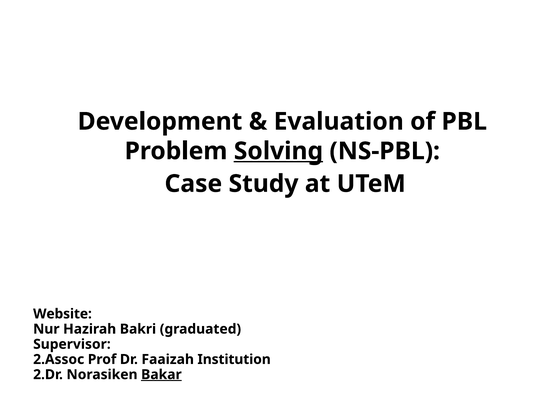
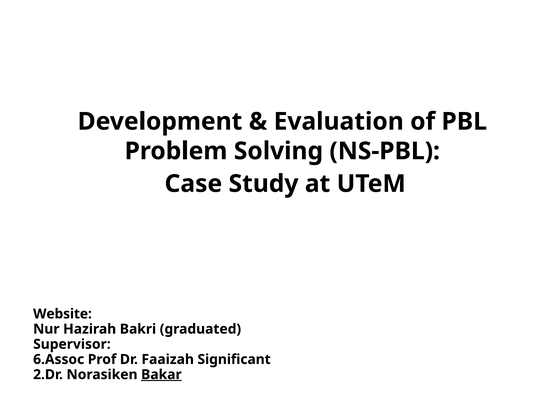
Solving underline: present -> none
2.Assoc: 2.Assoc -> 6.Assoc
Institution: Institution -> Significant
